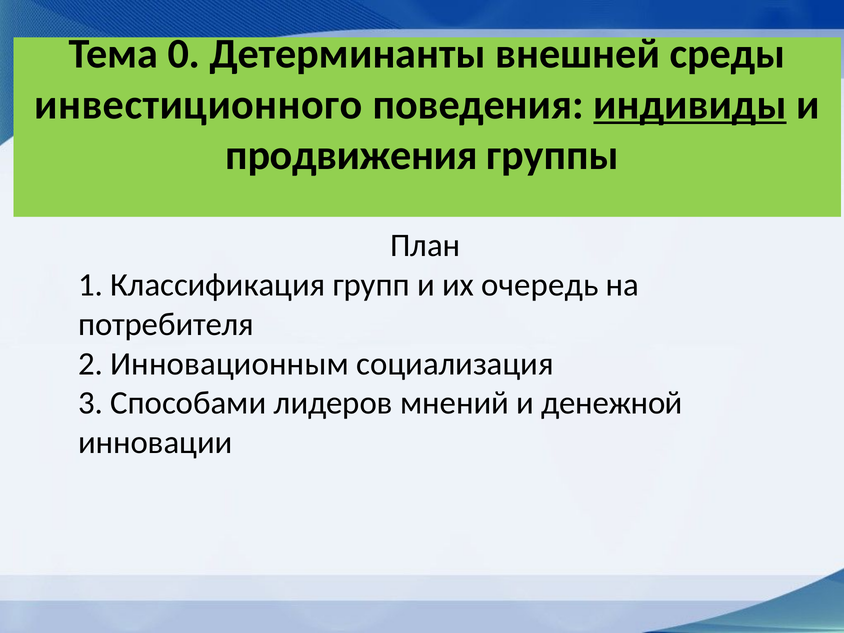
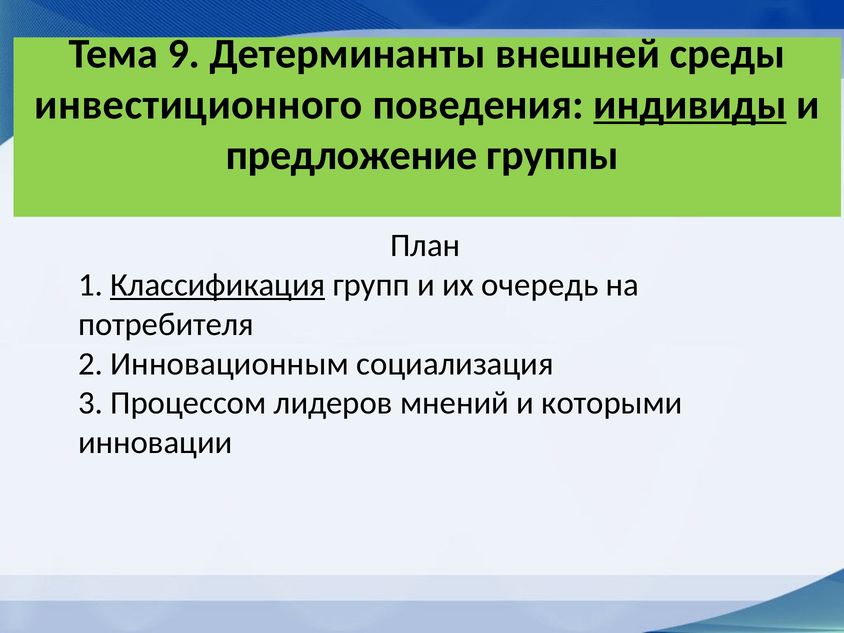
0: 0 -> 9
продвижения: продвижения -> предложение
Классификация underline: none -> present
Способами: Способами -> Процессом
денежной: денежной -> которыми
